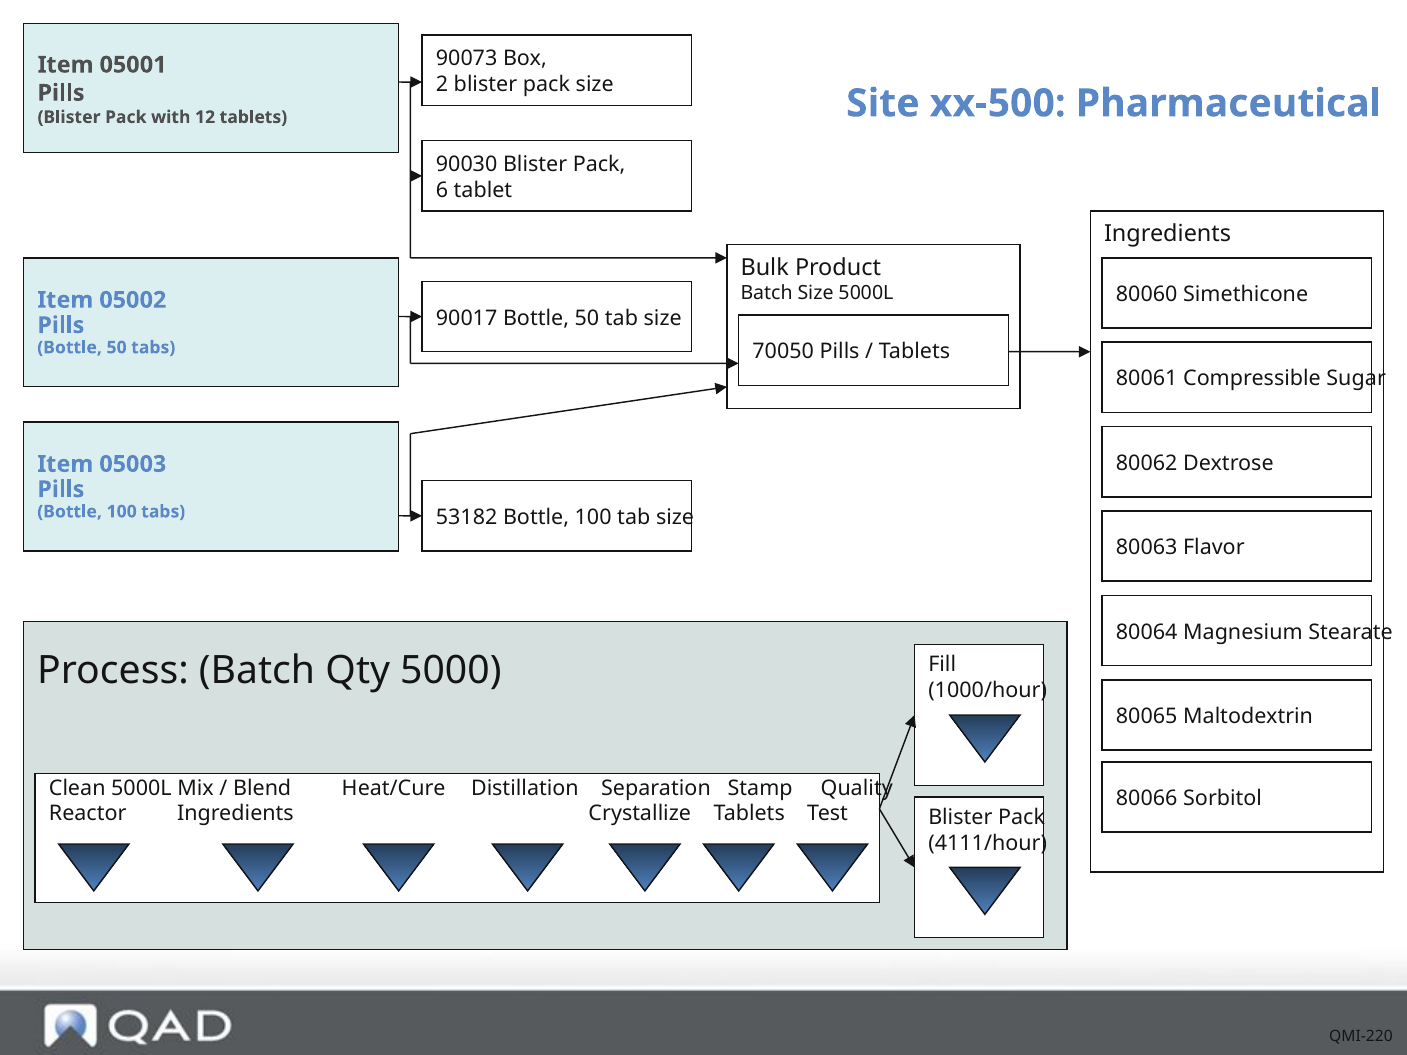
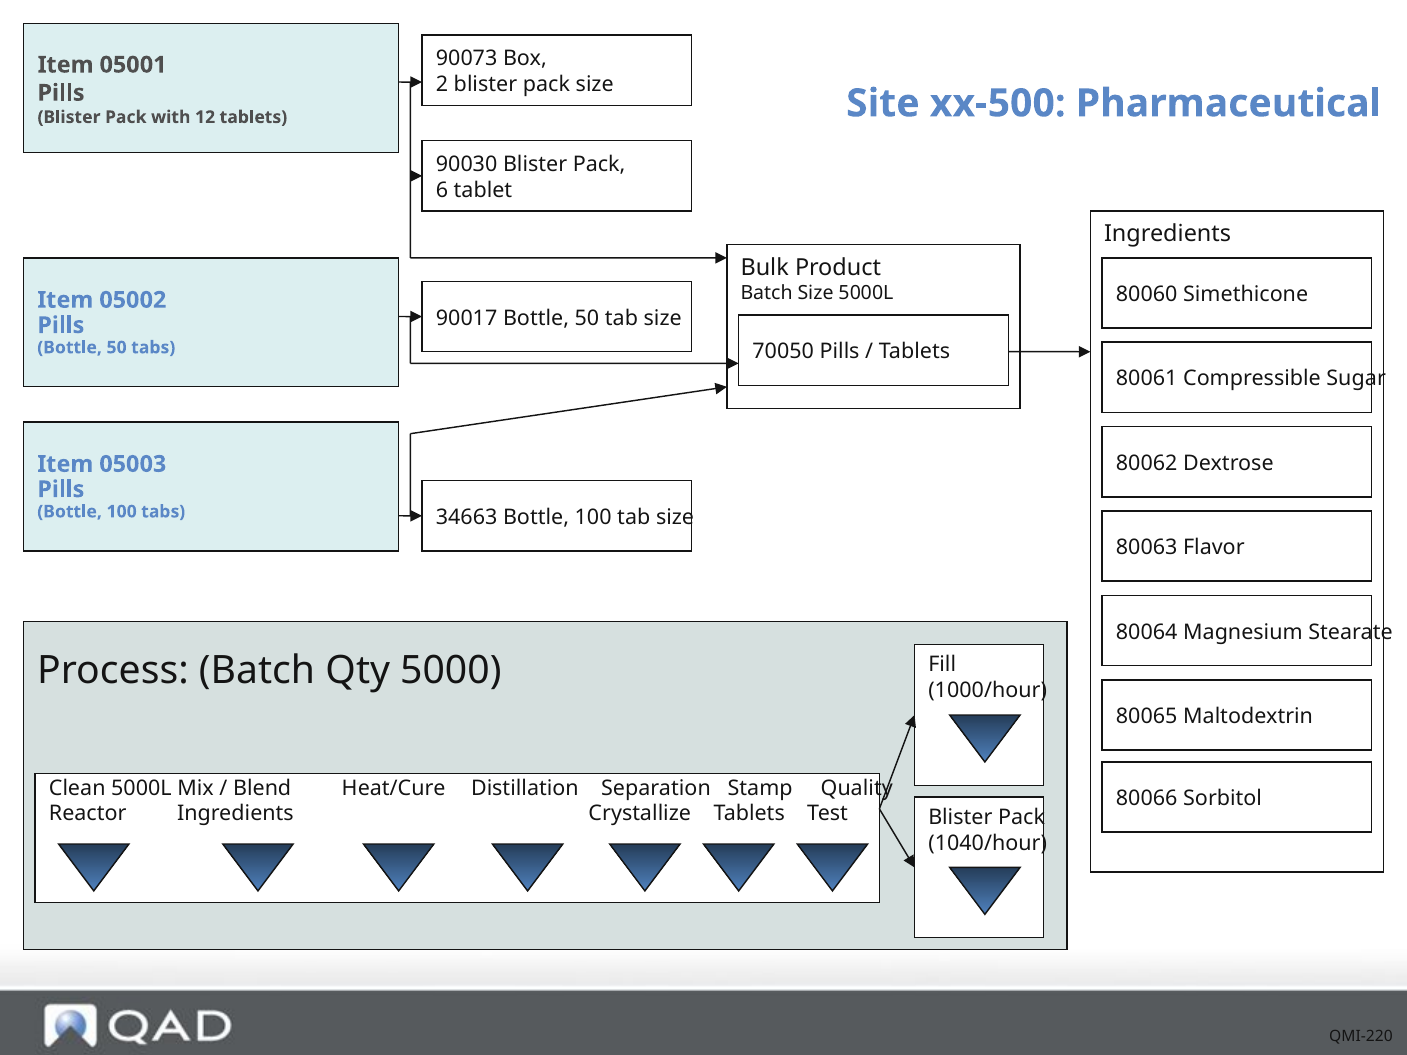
53182: 53182 -> 34663
4111/hour: 4111/hour -> 1040/hour
